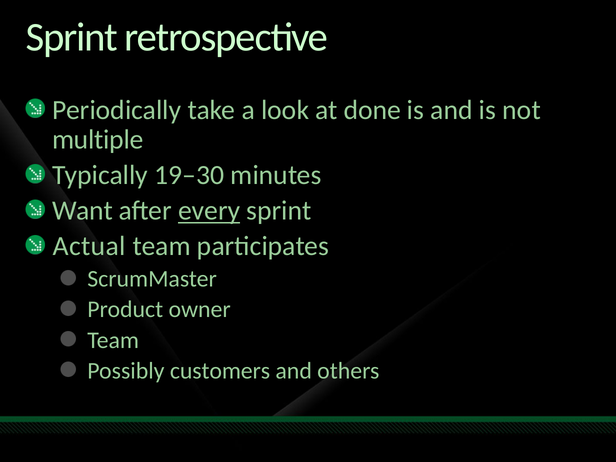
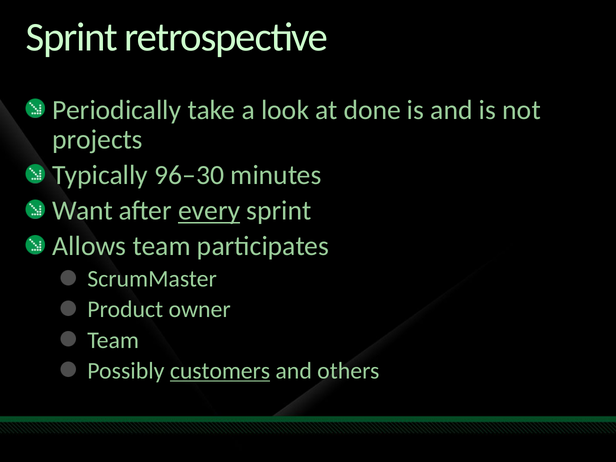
multiple: multiple -> projects
19–30: 19–30 -> 96–30
Actual: Actual -> Allows
customers underline: none -> present
